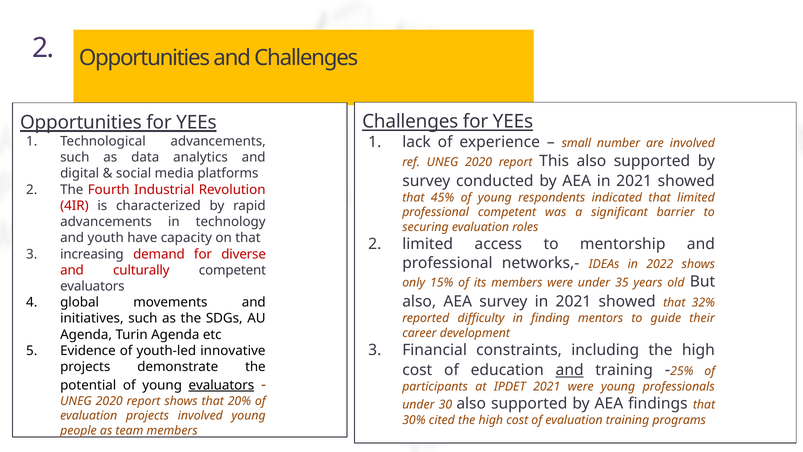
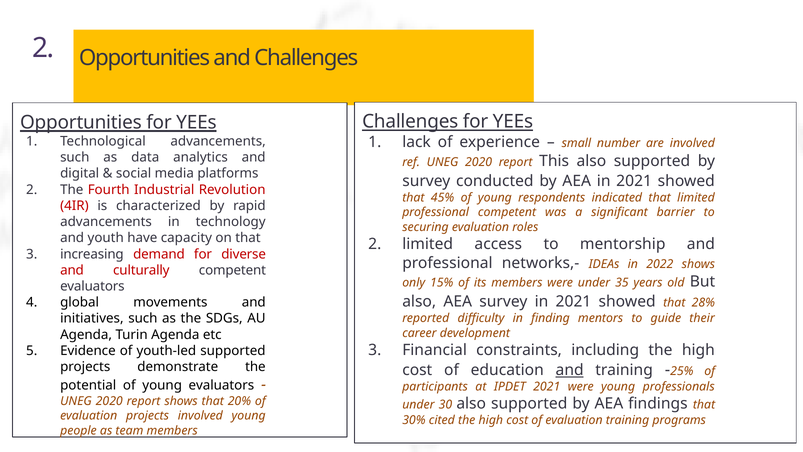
32%: 32% -> 28%
youth-led innovative: innovative -> supported
evaluators at (221, 385) underline: present -> none
